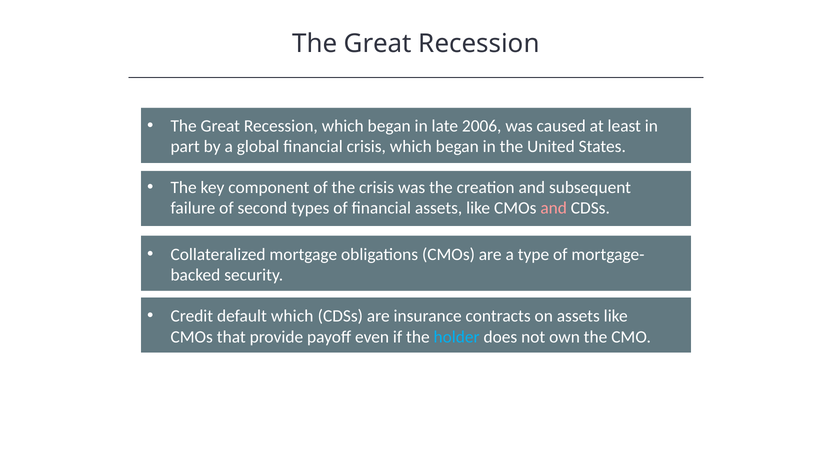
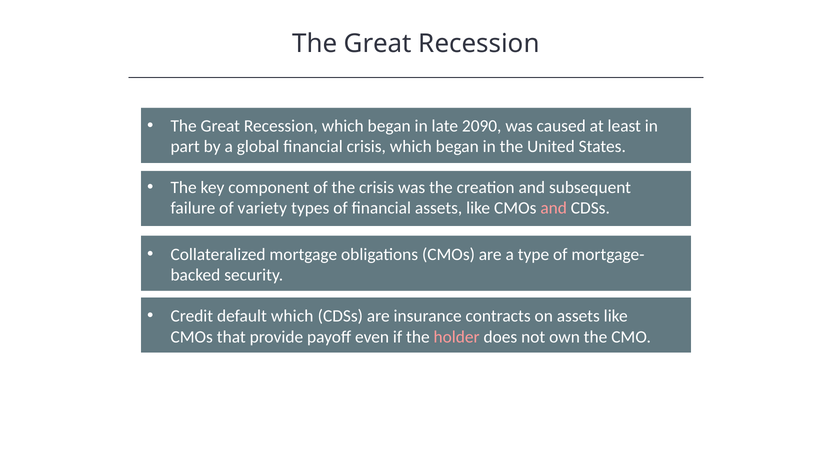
2006: 2006 -> 2090
second: second -> variety
holder colour: light blue -> pink
